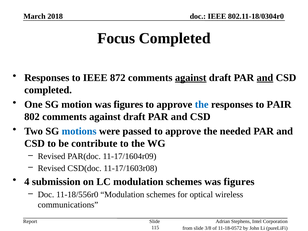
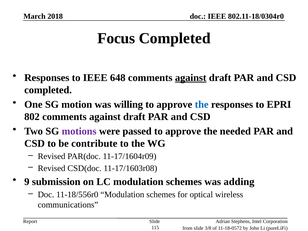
872: 872 -> 648
and at (265, 78) underline: present -> none
motion was figures: figures -> willing
PAIR: PAIR -> EPRI
motions colour: blue -> purple
4: 4 -> 9
schemes was figures: figures -> adding
